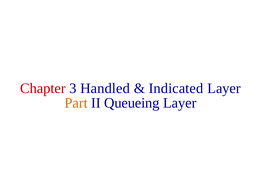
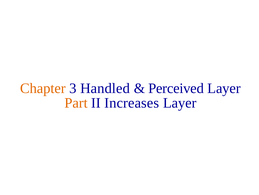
Chapter colour: red -> orange
Indicated: Indicated -> Perceived
Queueing: Queueing -> Increases
